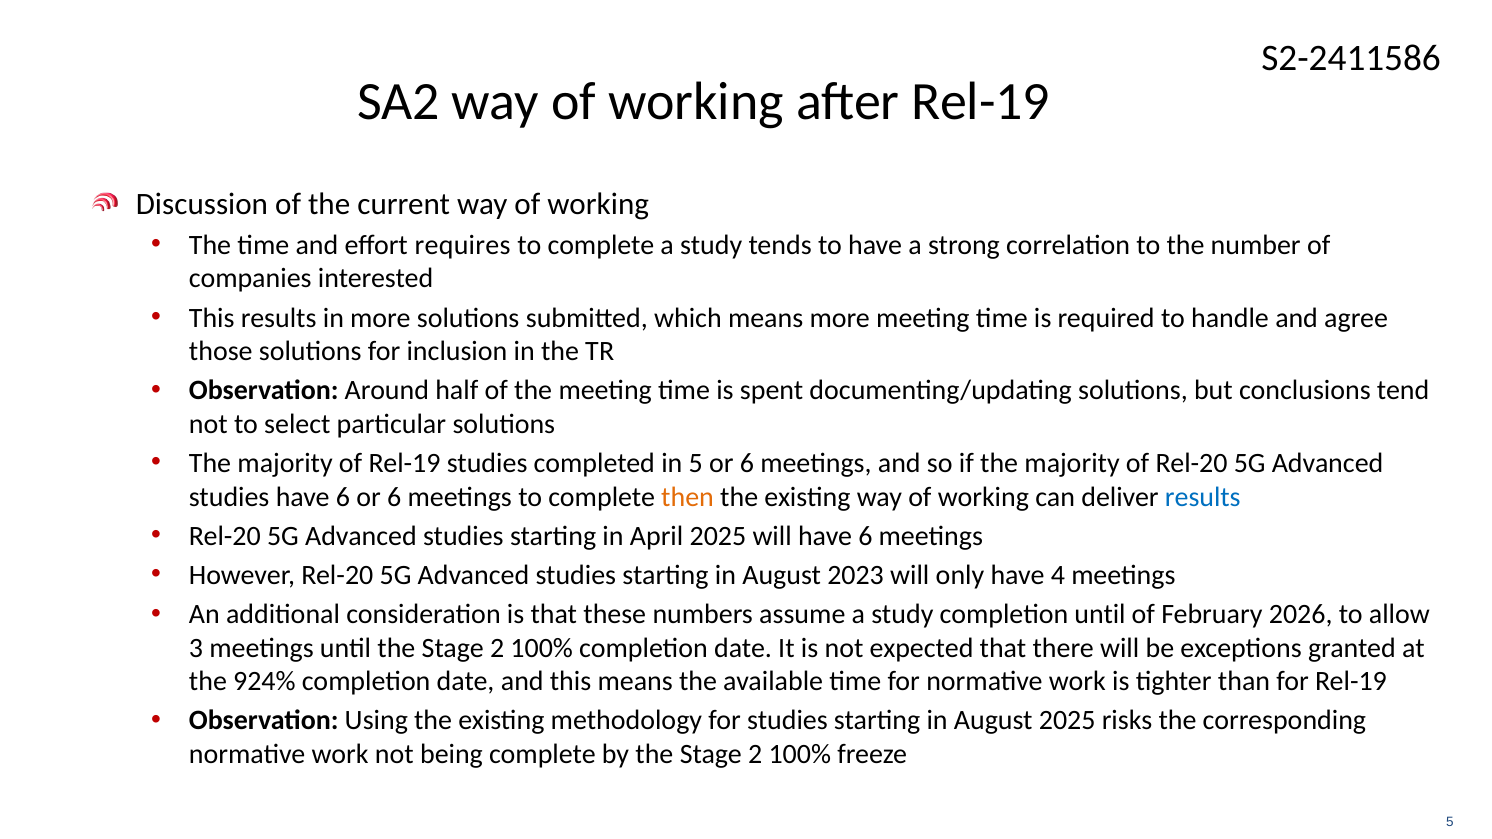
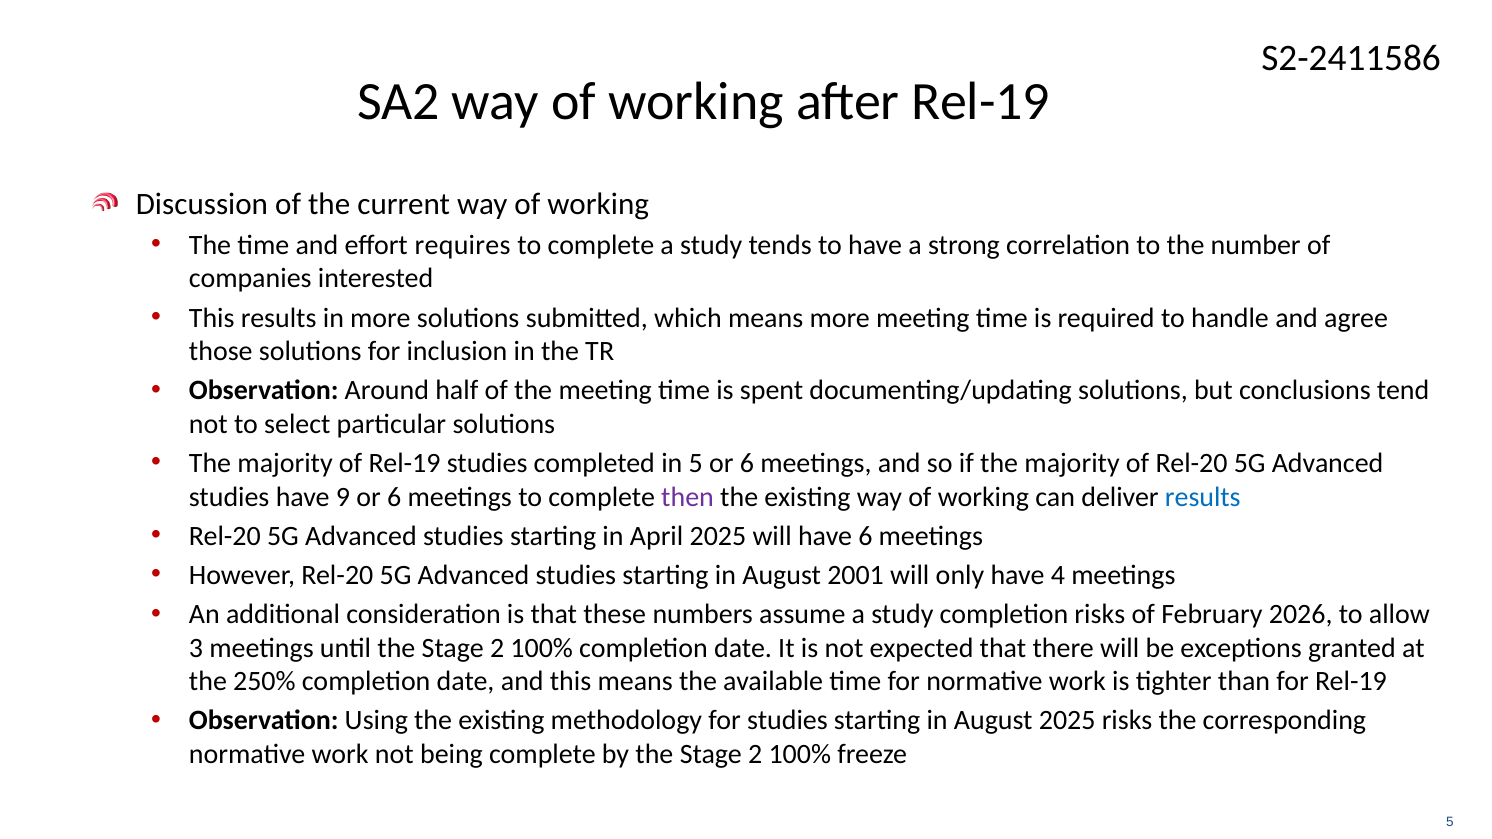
studies have 6: 6 -> 9
then colour: orange -> purple
2023: 2023 -> 2001
completion until: until -> risks
924%: 924% -> 250%
